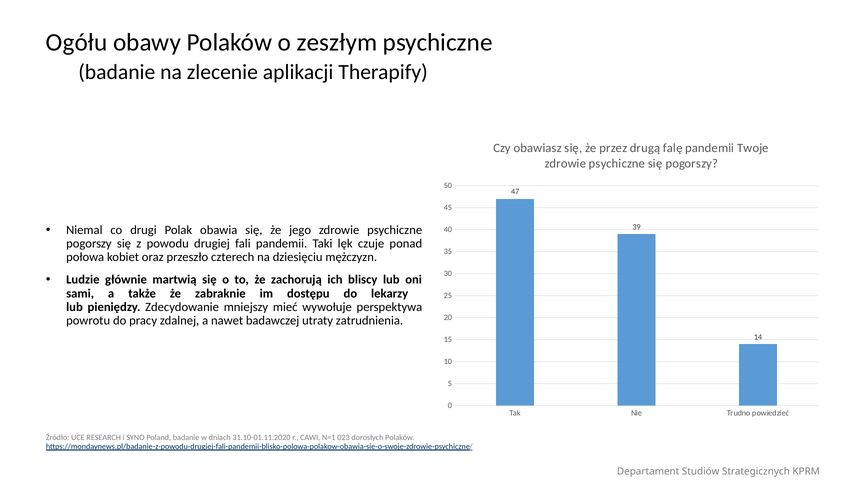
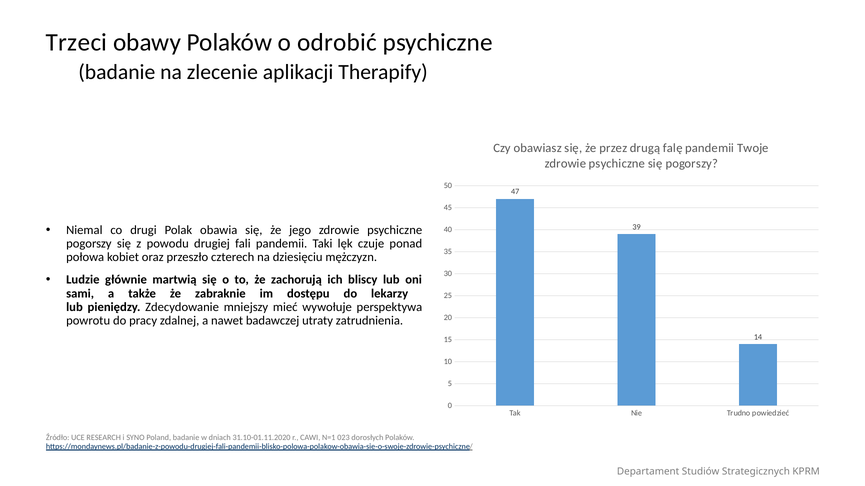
Ogółu: Ogółu -> Trzeci
zeszłym: zeszłym -> odrobić
